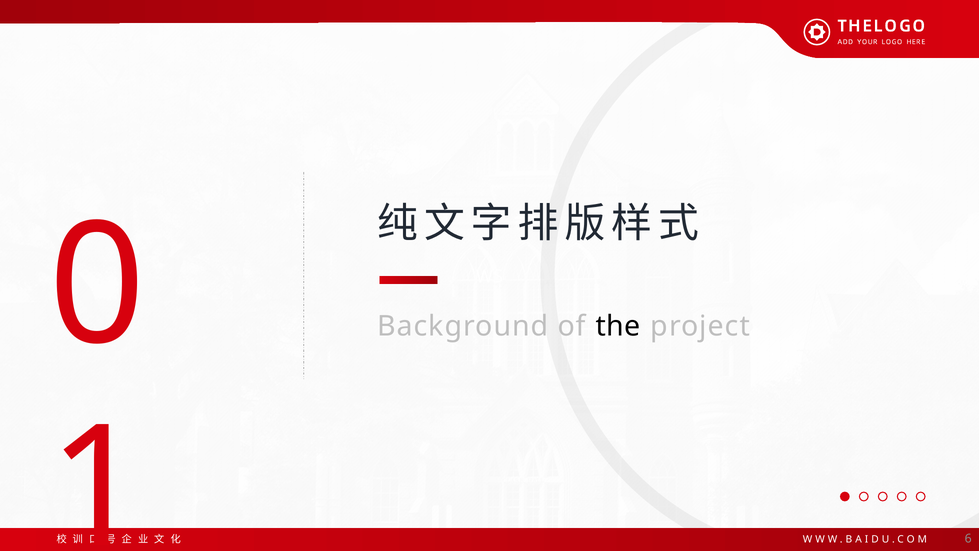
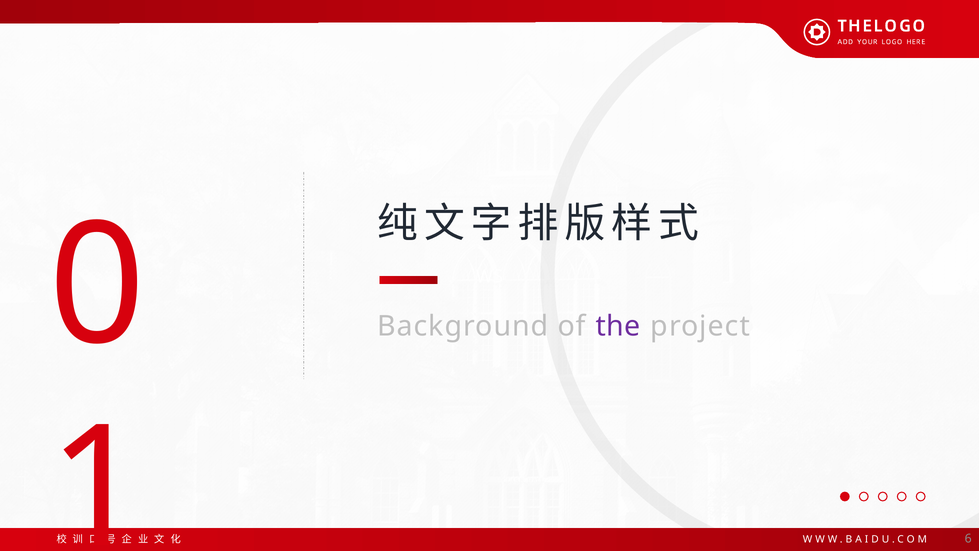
the colour: black -> purple
